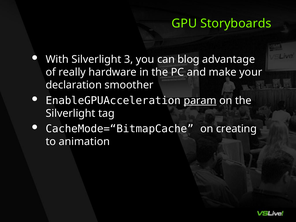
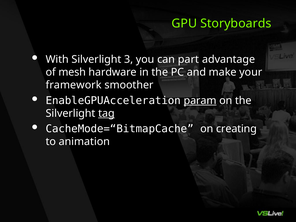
blog: blog -> part
really: really -> mesh
declaration: declaration -> framework
tag underline: none -> present
